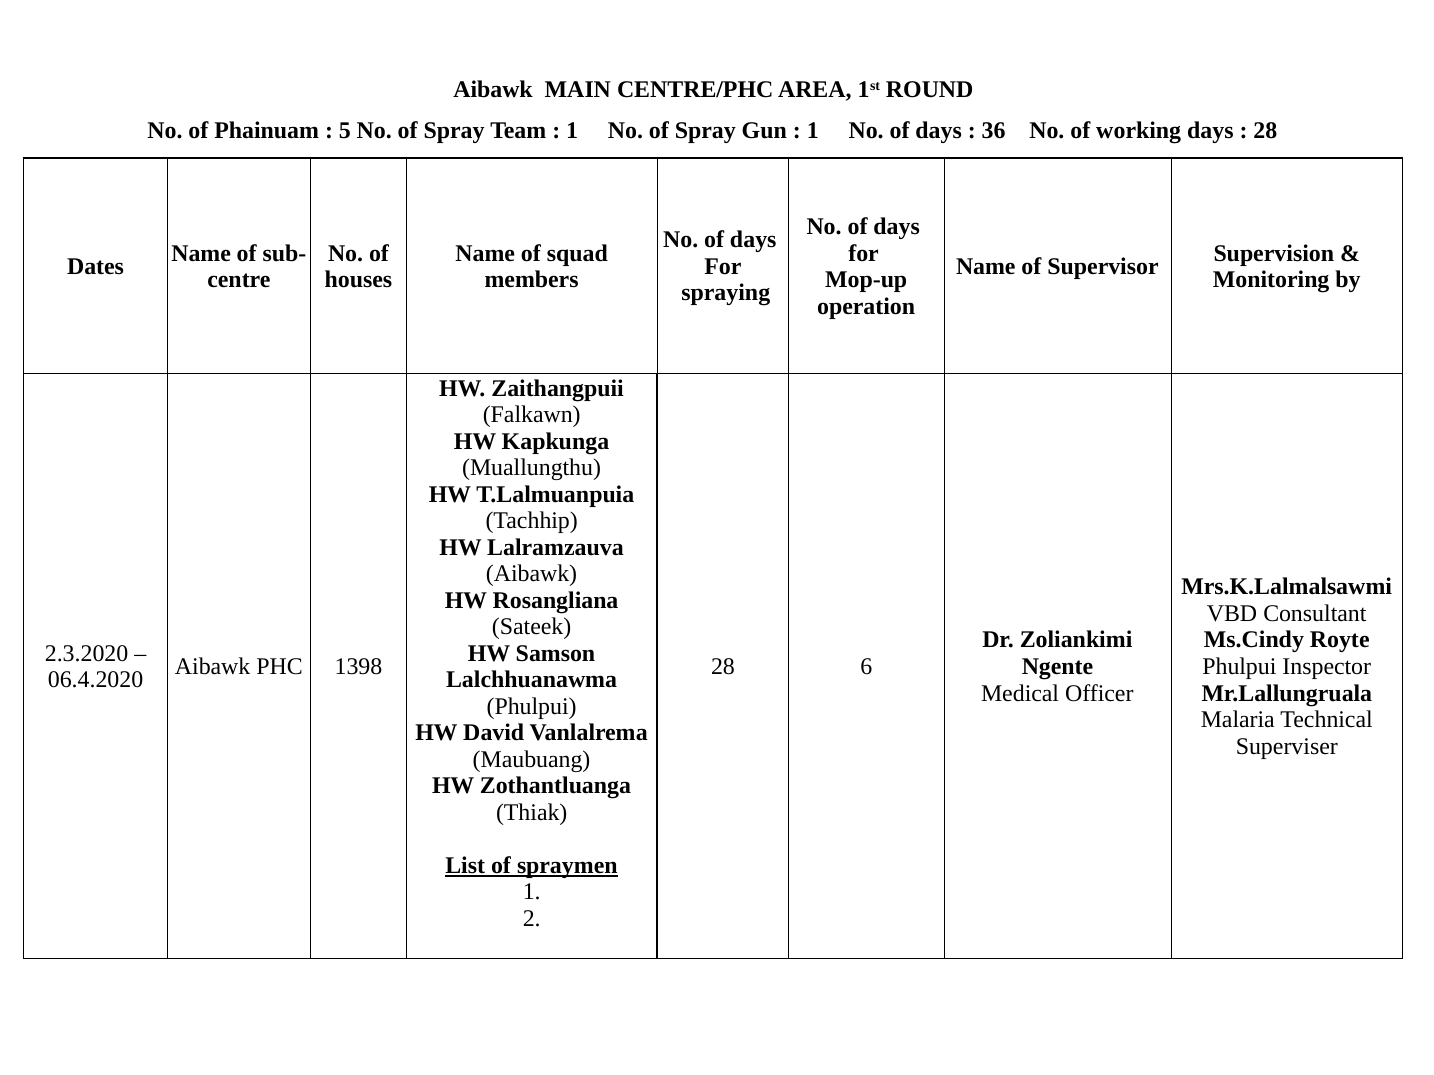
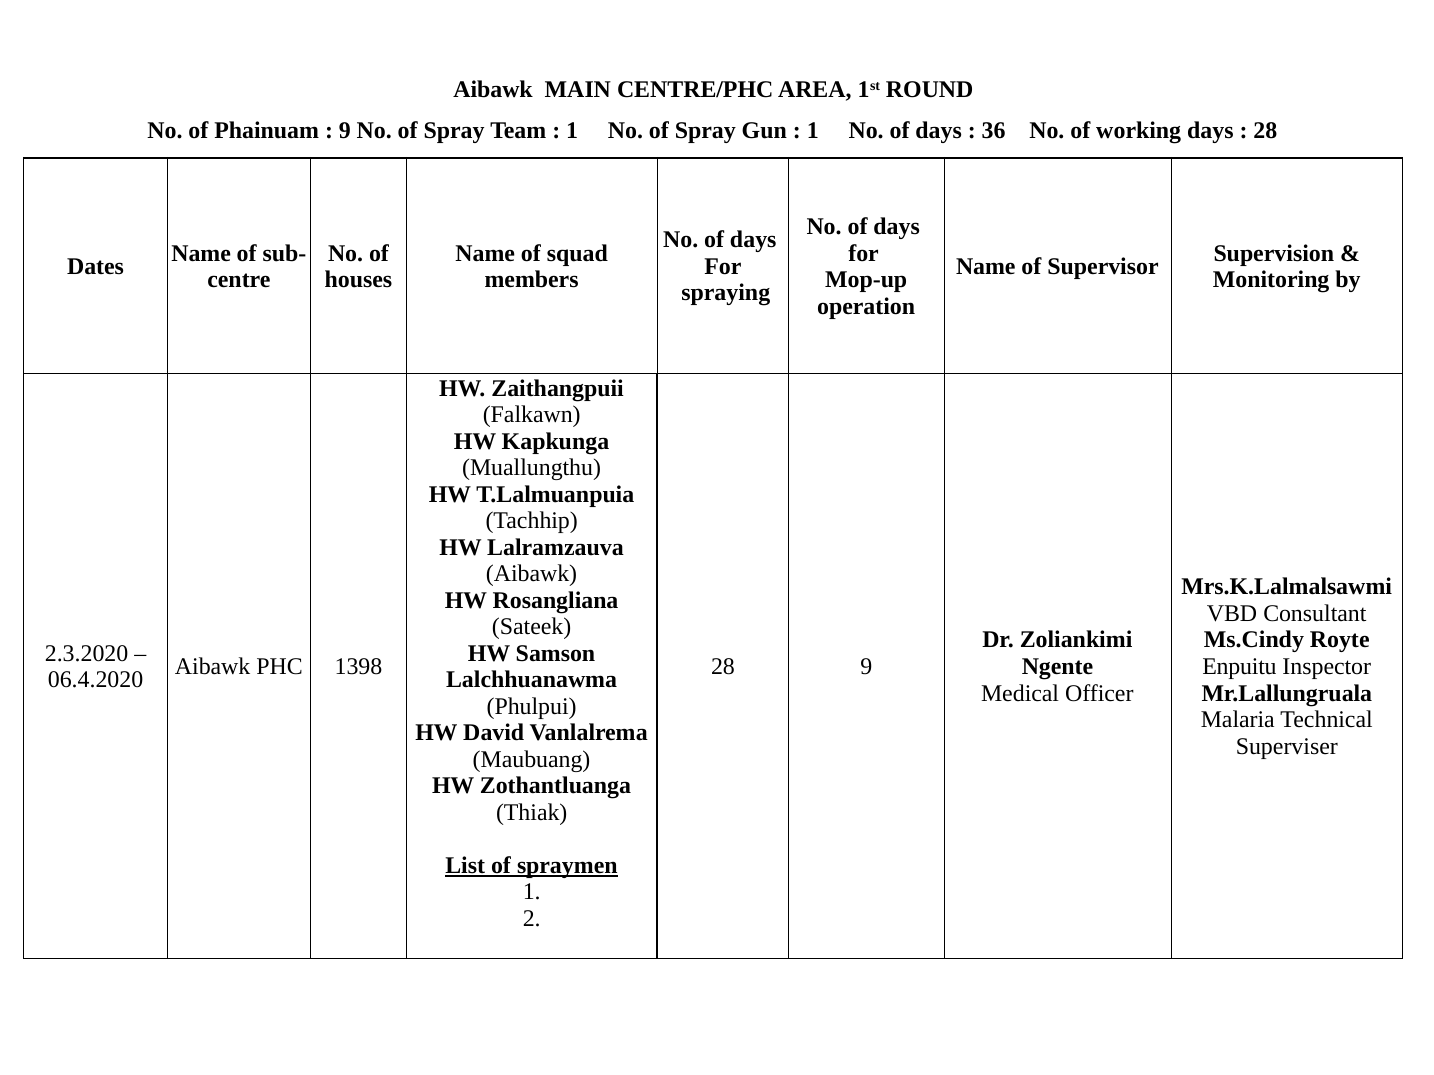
5 at (345, 131): 5 -> 9
28 6: 6 -> 9
Phulpui at (1239, 667): Phulpui -> Enpuitu
